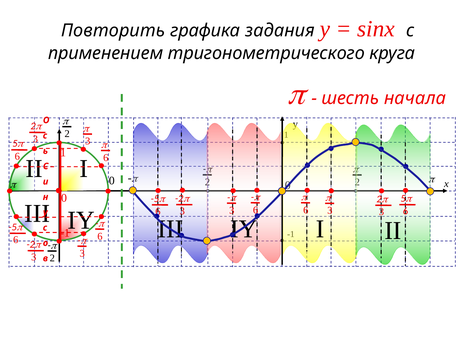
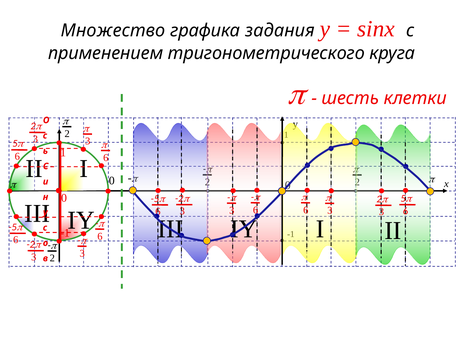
Повторить: Повторить -> Множество
начала: начала -> клетки
